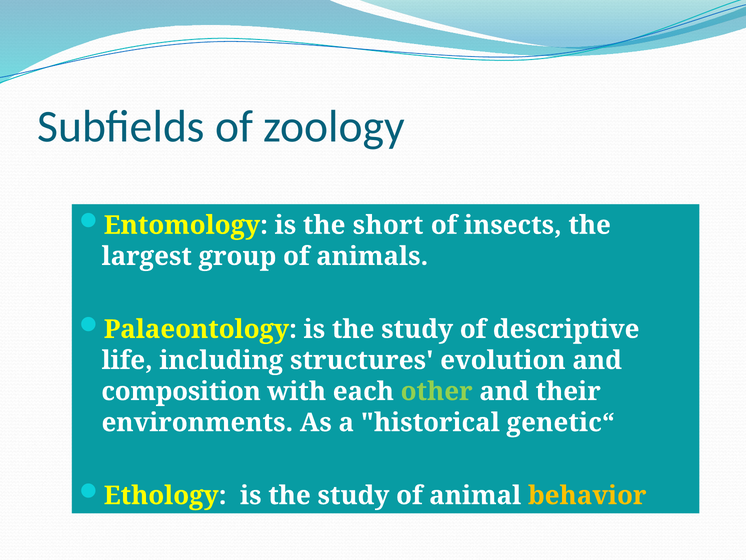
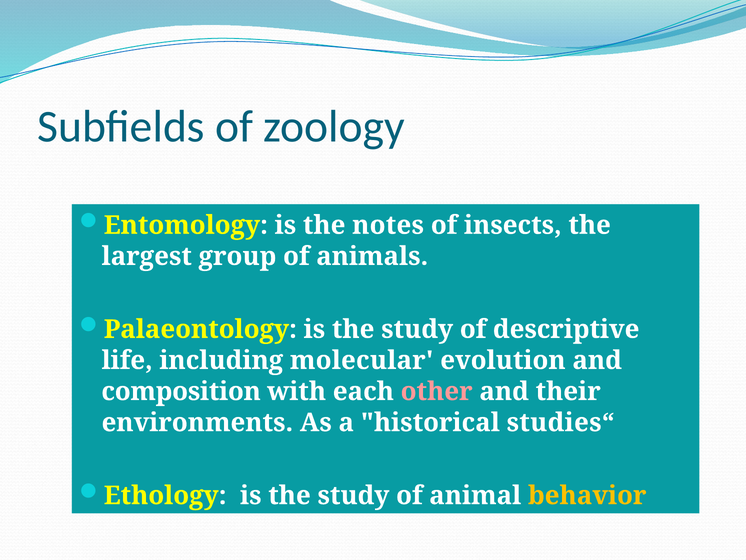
short: short -> notes
structures: structures -> molecular
other colour: light green -> pink
genetic“: genetic“ -> studies“
